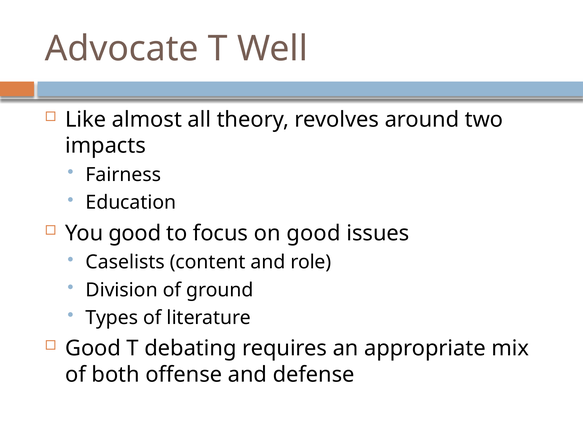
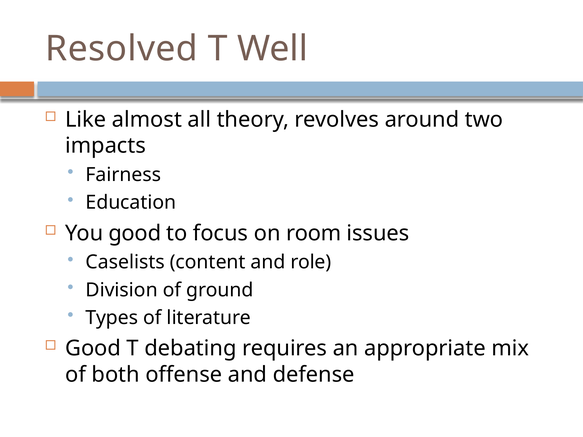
Advocate: Advocate -> Resolved
on good: good -> room
